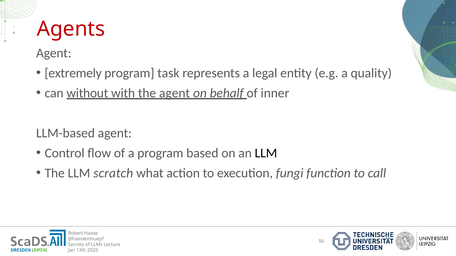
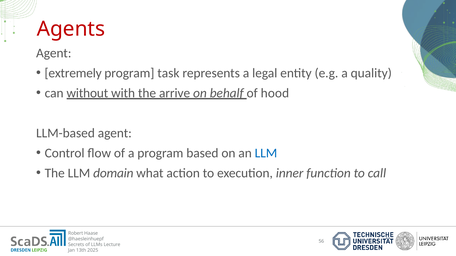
the agent: agent -> arrive
inner: inner -> hood
LLM at (266, 153) colour: black -> blue
scratch: scratch -> domain
fungi: fungi -> inner
